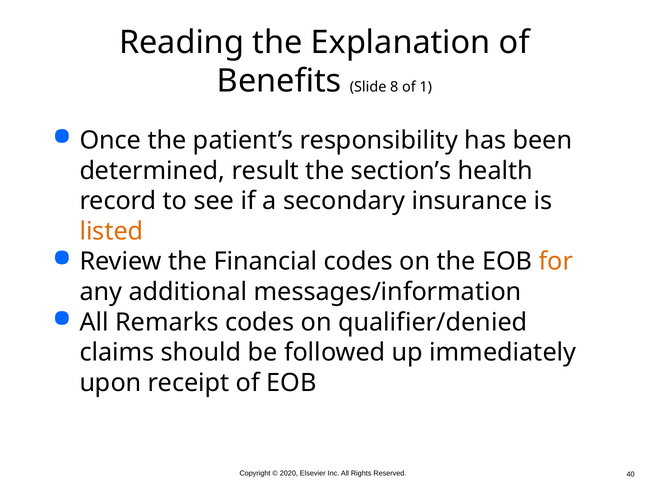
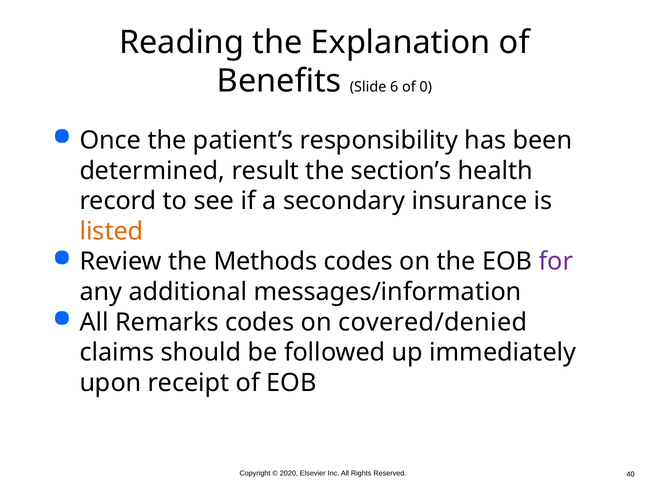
8: 8 -> 6
1: 1 -> 0
Financial: Financial -> Methods
for colour: orange -> purple
qualifier/denied: qualifier/denied -> covered/denied
